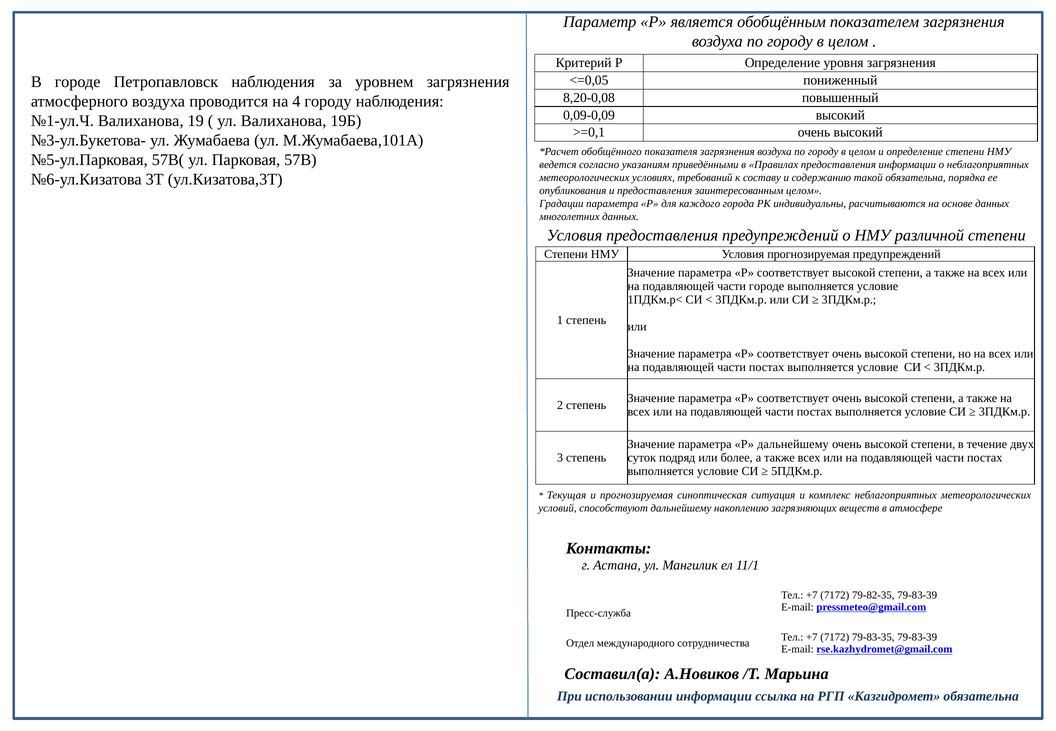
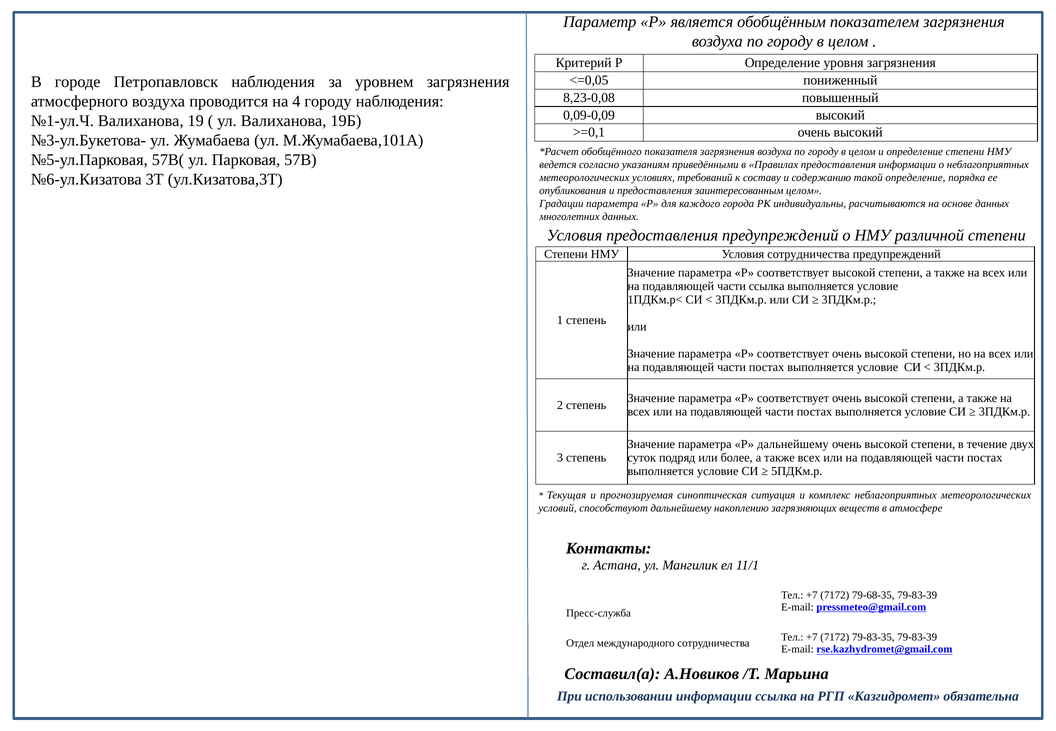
8,20-0,08: 8,20-0,08 -> 8,23-0,08
такой обязательна: обязательна -> определение
Условия прогнозируемая: прогнозируемая -> сотрудничества
части городе: городе -> ссылка
79-82-35: 79-82-35 -> 79-68-35
